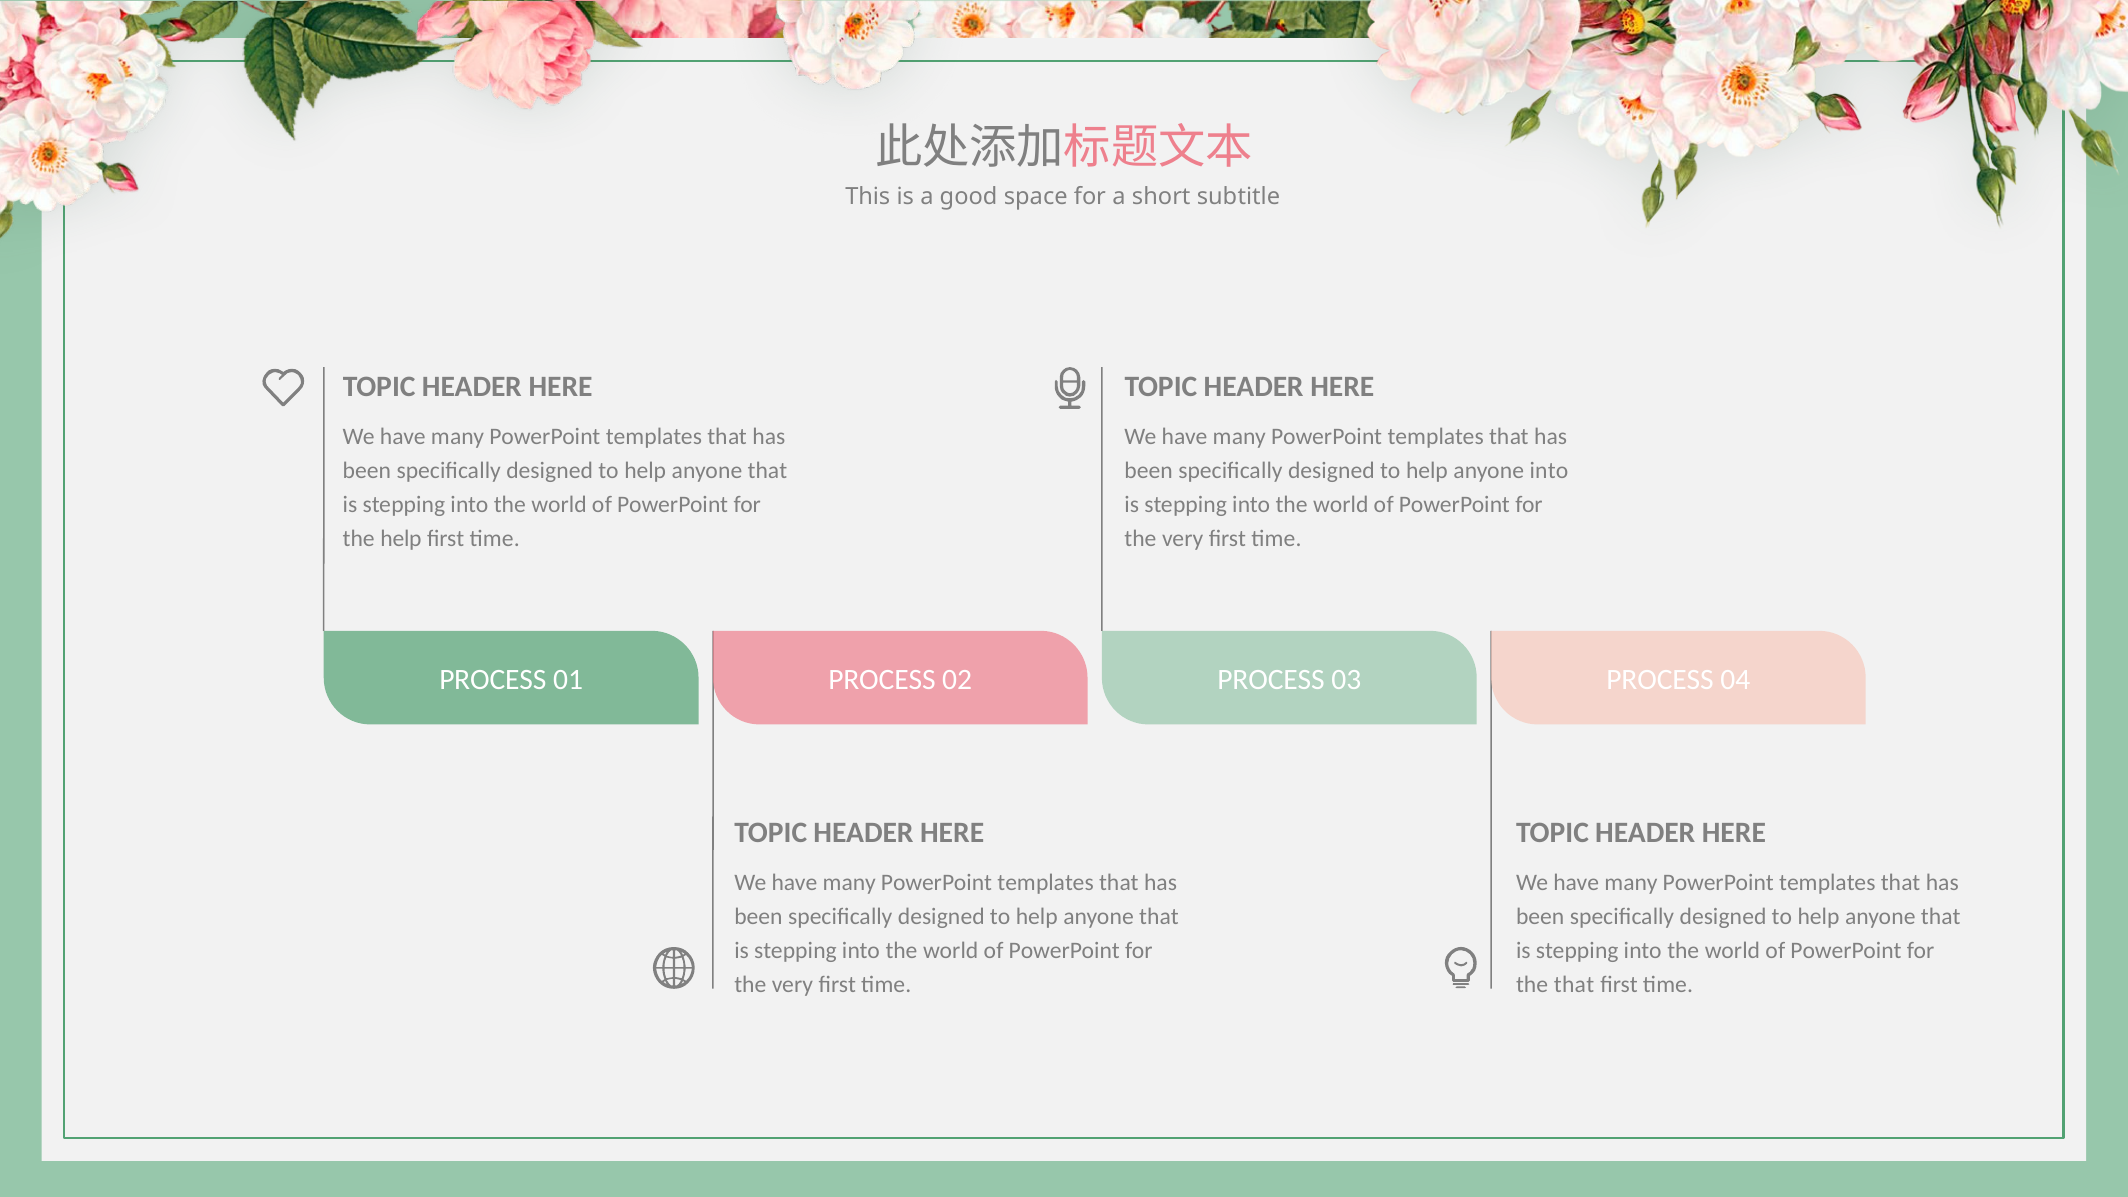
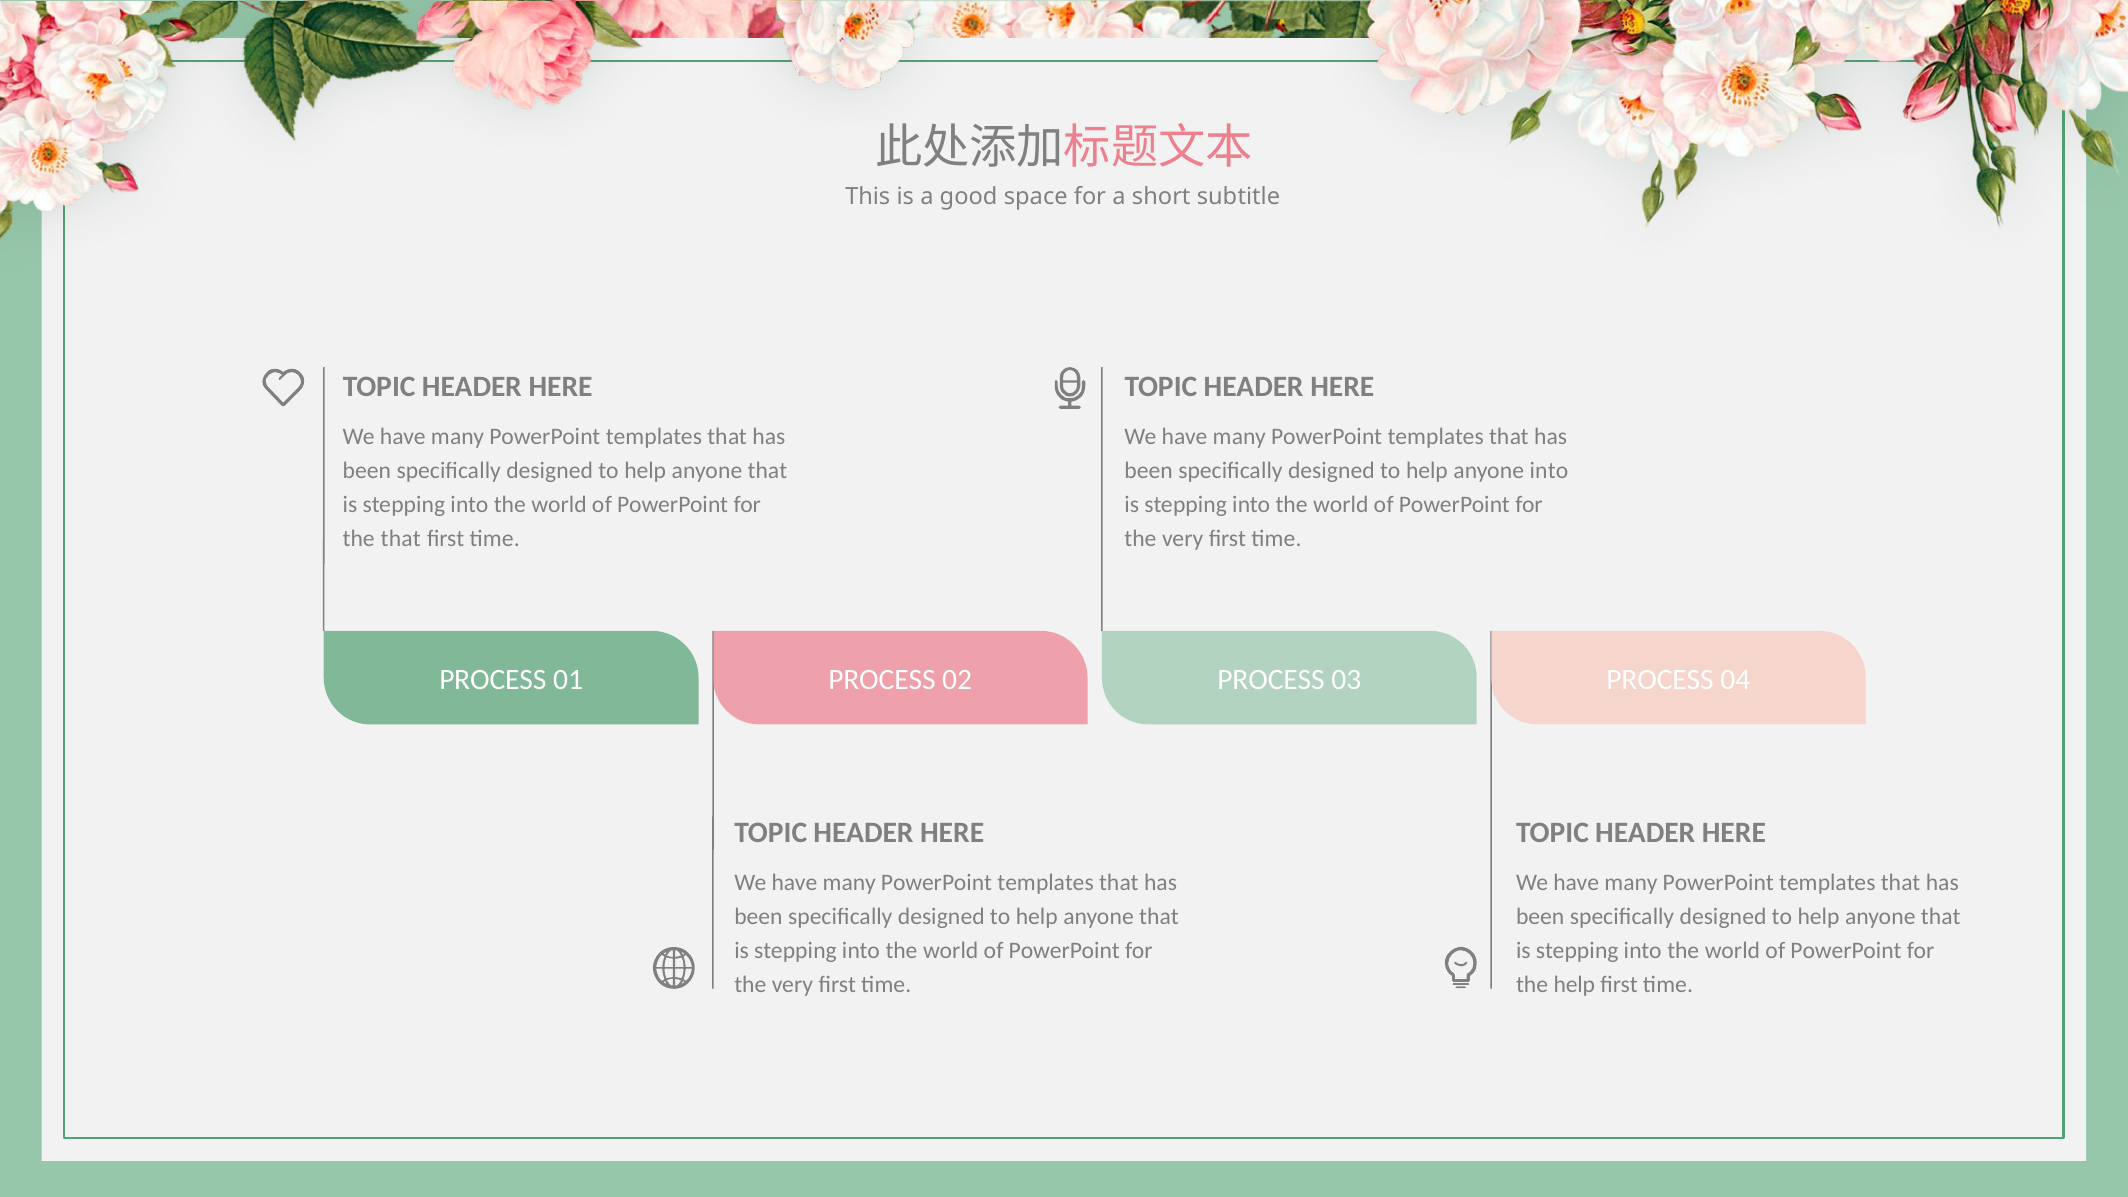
the help: help -> that
the that: that -> help
